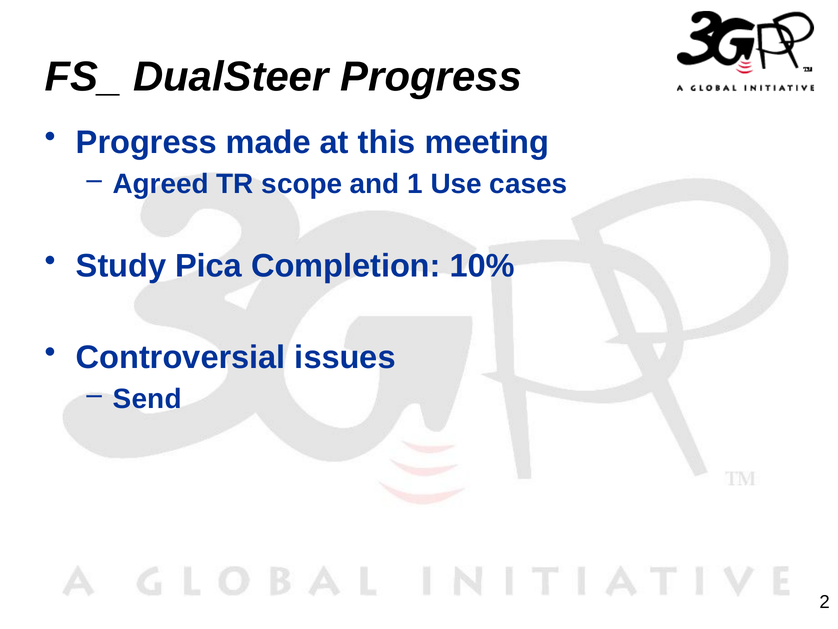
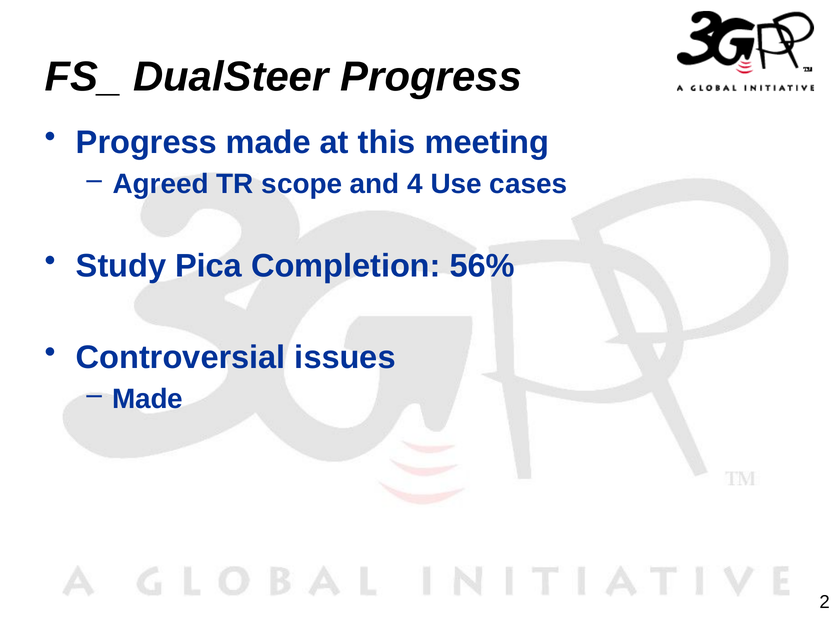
1: 1 -> 4
10%: 10% -> 56%
Send at (147, 399): Send -> Made
